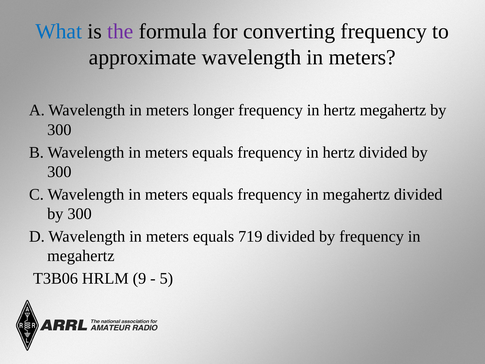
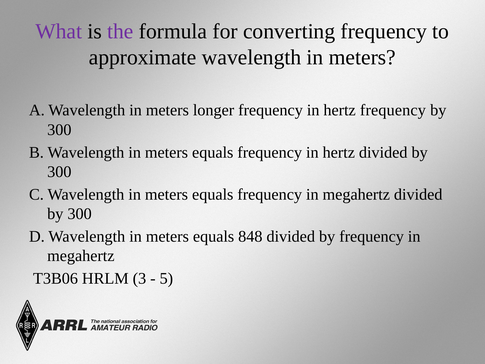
What colour: blue -> purple
hertz megahertz: megahertz -> frequency
719: 719 -> 848
9: 9 -> 3
